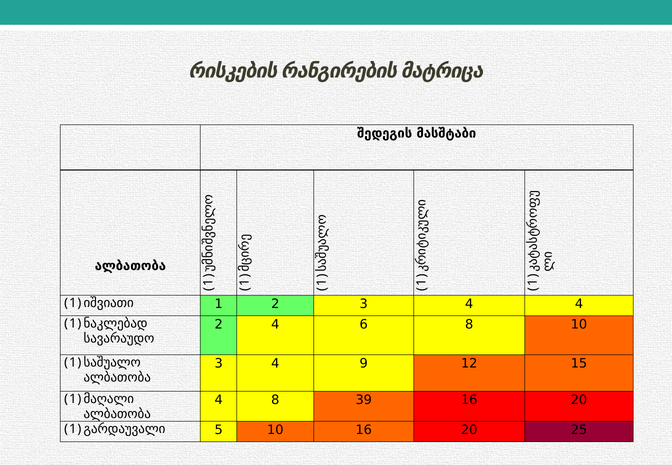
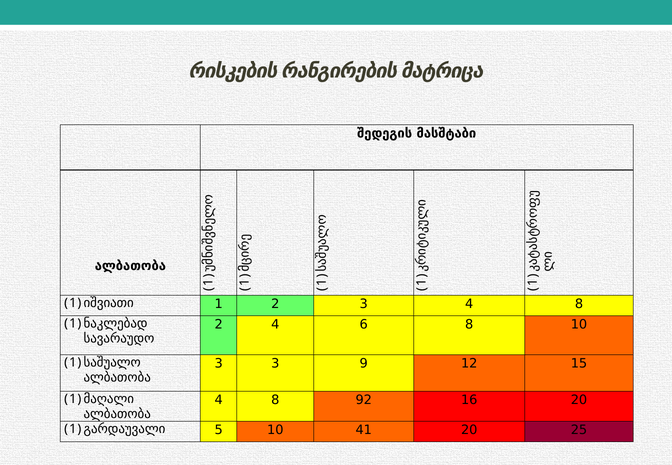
3 4 4: 4 -> 8
4 at (275, 364): 4 -> 3
39: 39 -> 92
10 16: 16 -> 41
